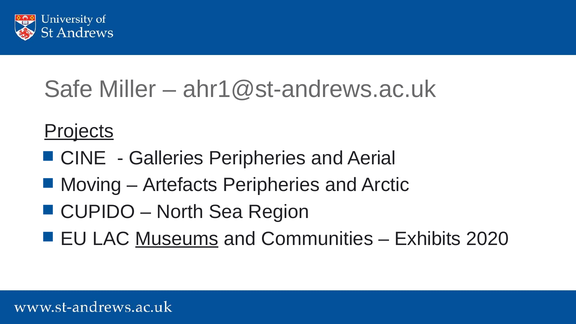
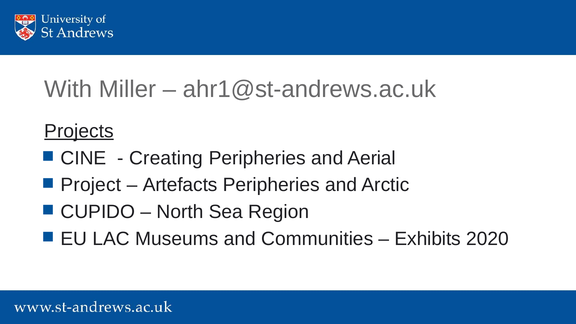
Safe: Safe -> With
Galleries: Galleries -> Creating
Moving: Moving -> Project
Museums underline: present -> none
